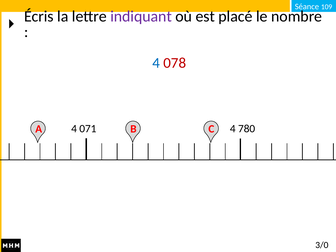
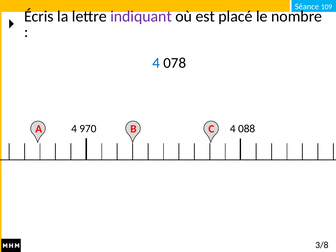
078 colour: red -> black
071: 071 -> 970
780: 780 -> 088
3/0: 3/0 -> 3/8
